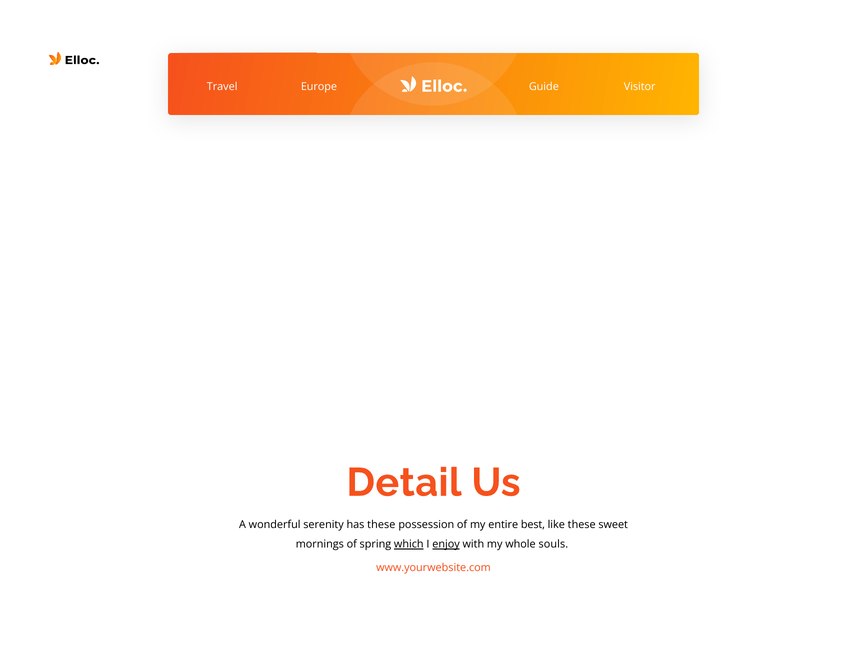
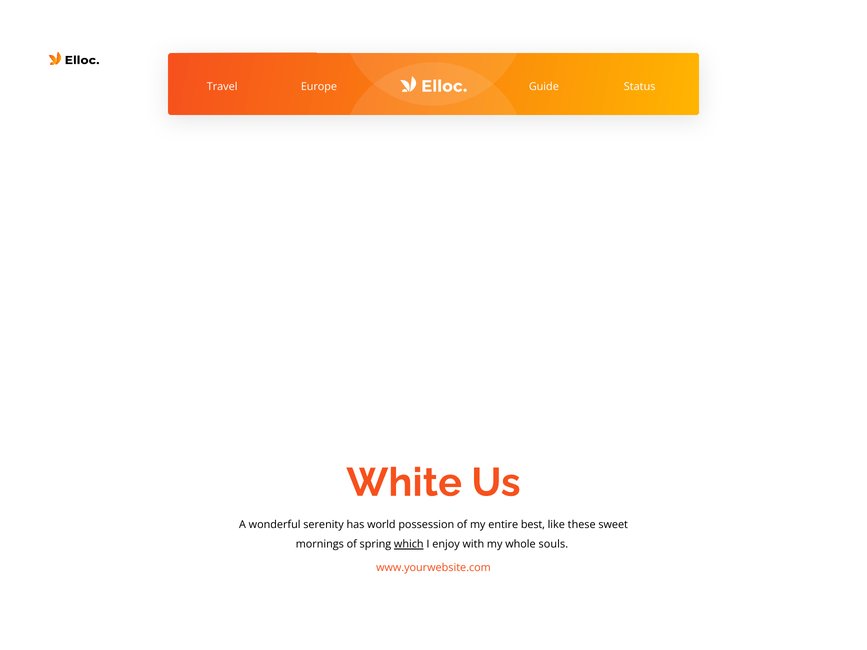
Visitor: Visitor -> Status
Detail: Detail -> White
has these: these -> world
enjoy underline: present -> none
